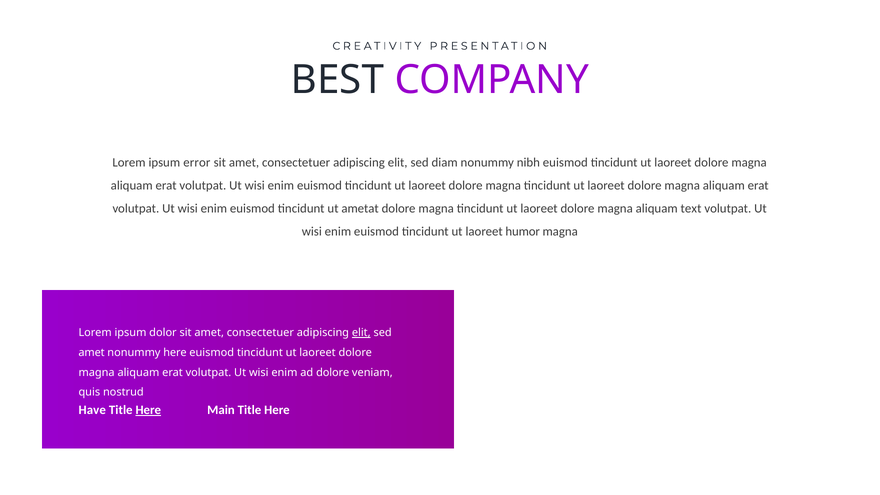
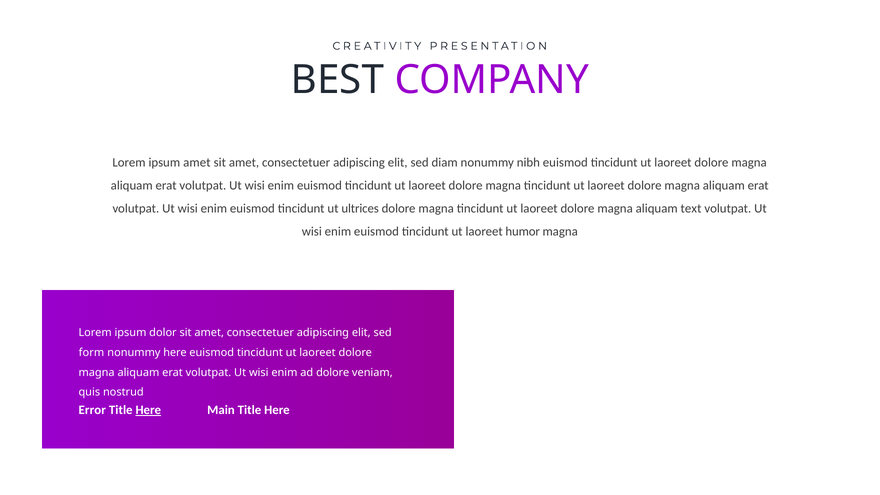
ipsum error: error -> amet
ametat: ametat -> ultrices
elit at (361, 333) underline: present -> none
amet at (92, 353): amet -> form
Have: Have -> Error
